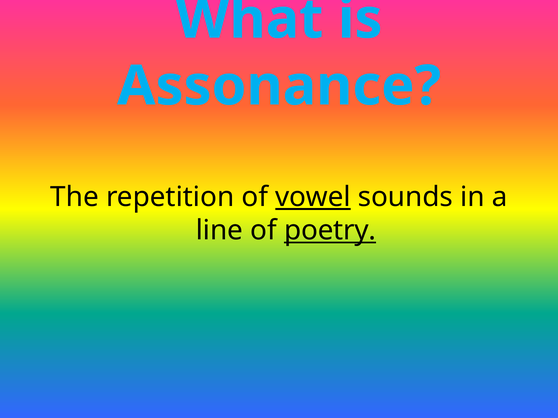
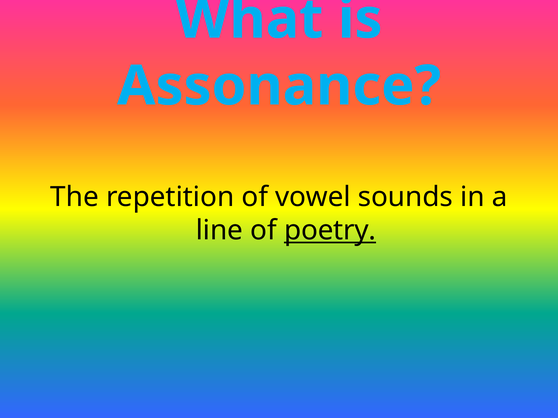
vowel underline: present -> none
